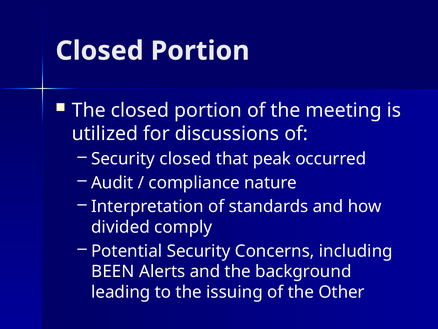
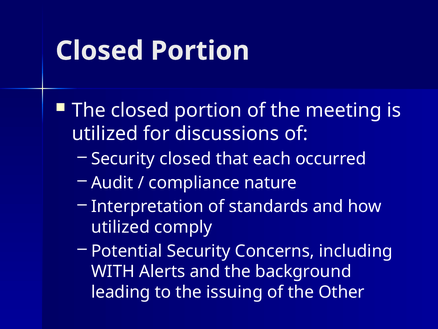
peak: peak -> each
divided at (120, 227): divided -> utilized
BEEN: BEEN -> WITH
